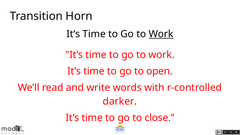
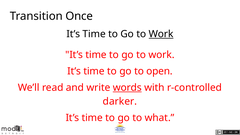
Horn: Horn -> Once
words underline: none -> present
close: close -> what
